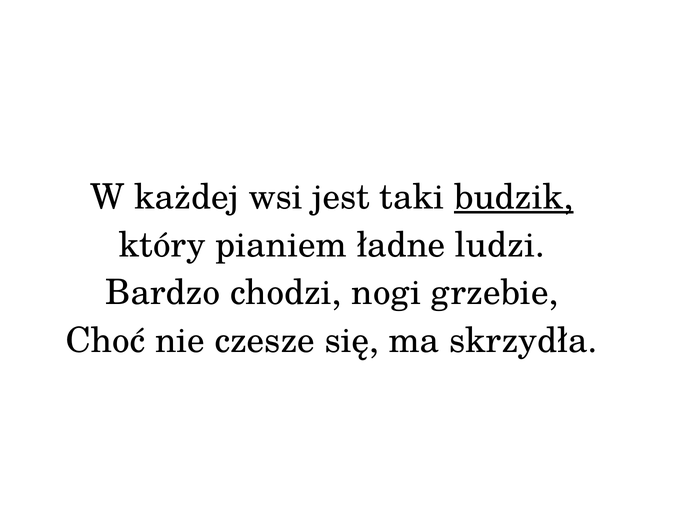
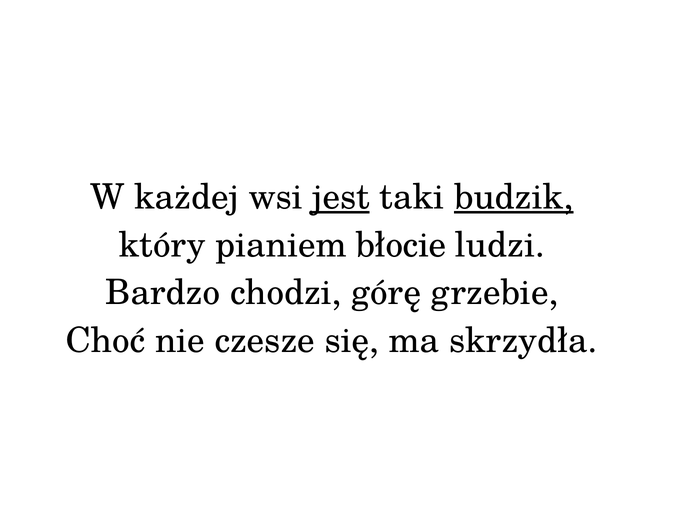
jest underline: none -> present
ładne: ładne -> błocie
nogi: nogi -> górę
